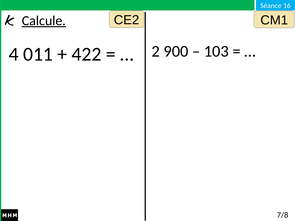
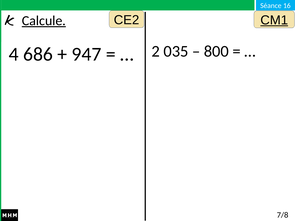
CM1 underline: none -> present
900: 900 -> 035
103: 103 -> 800
011: 011 -> 686
422: 422 -> 947
